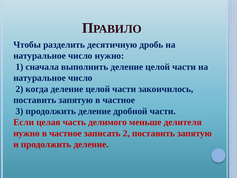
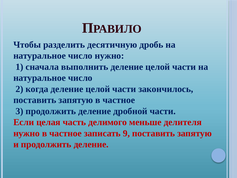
записать 2: 2 -> 9
